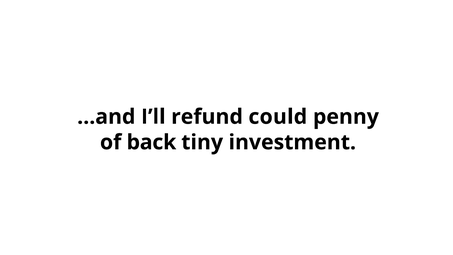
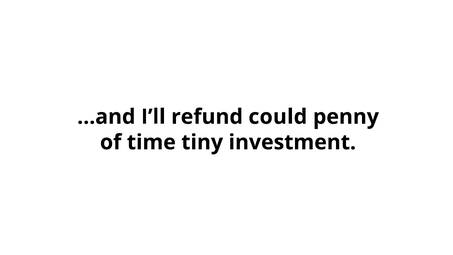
back: back -> time
